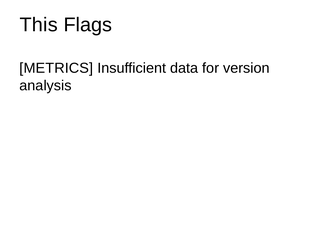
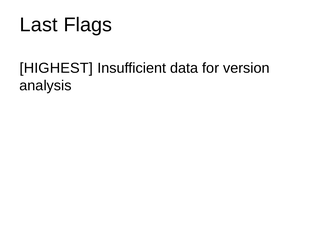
This: This -> Last
METRICS: METRICS -> HIGHEST
